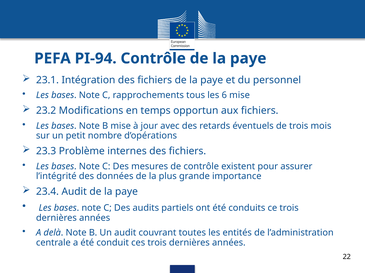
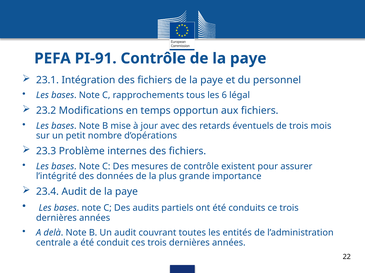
PI-94: PI-94 -> PI-91
6 mise: mise -> légal
